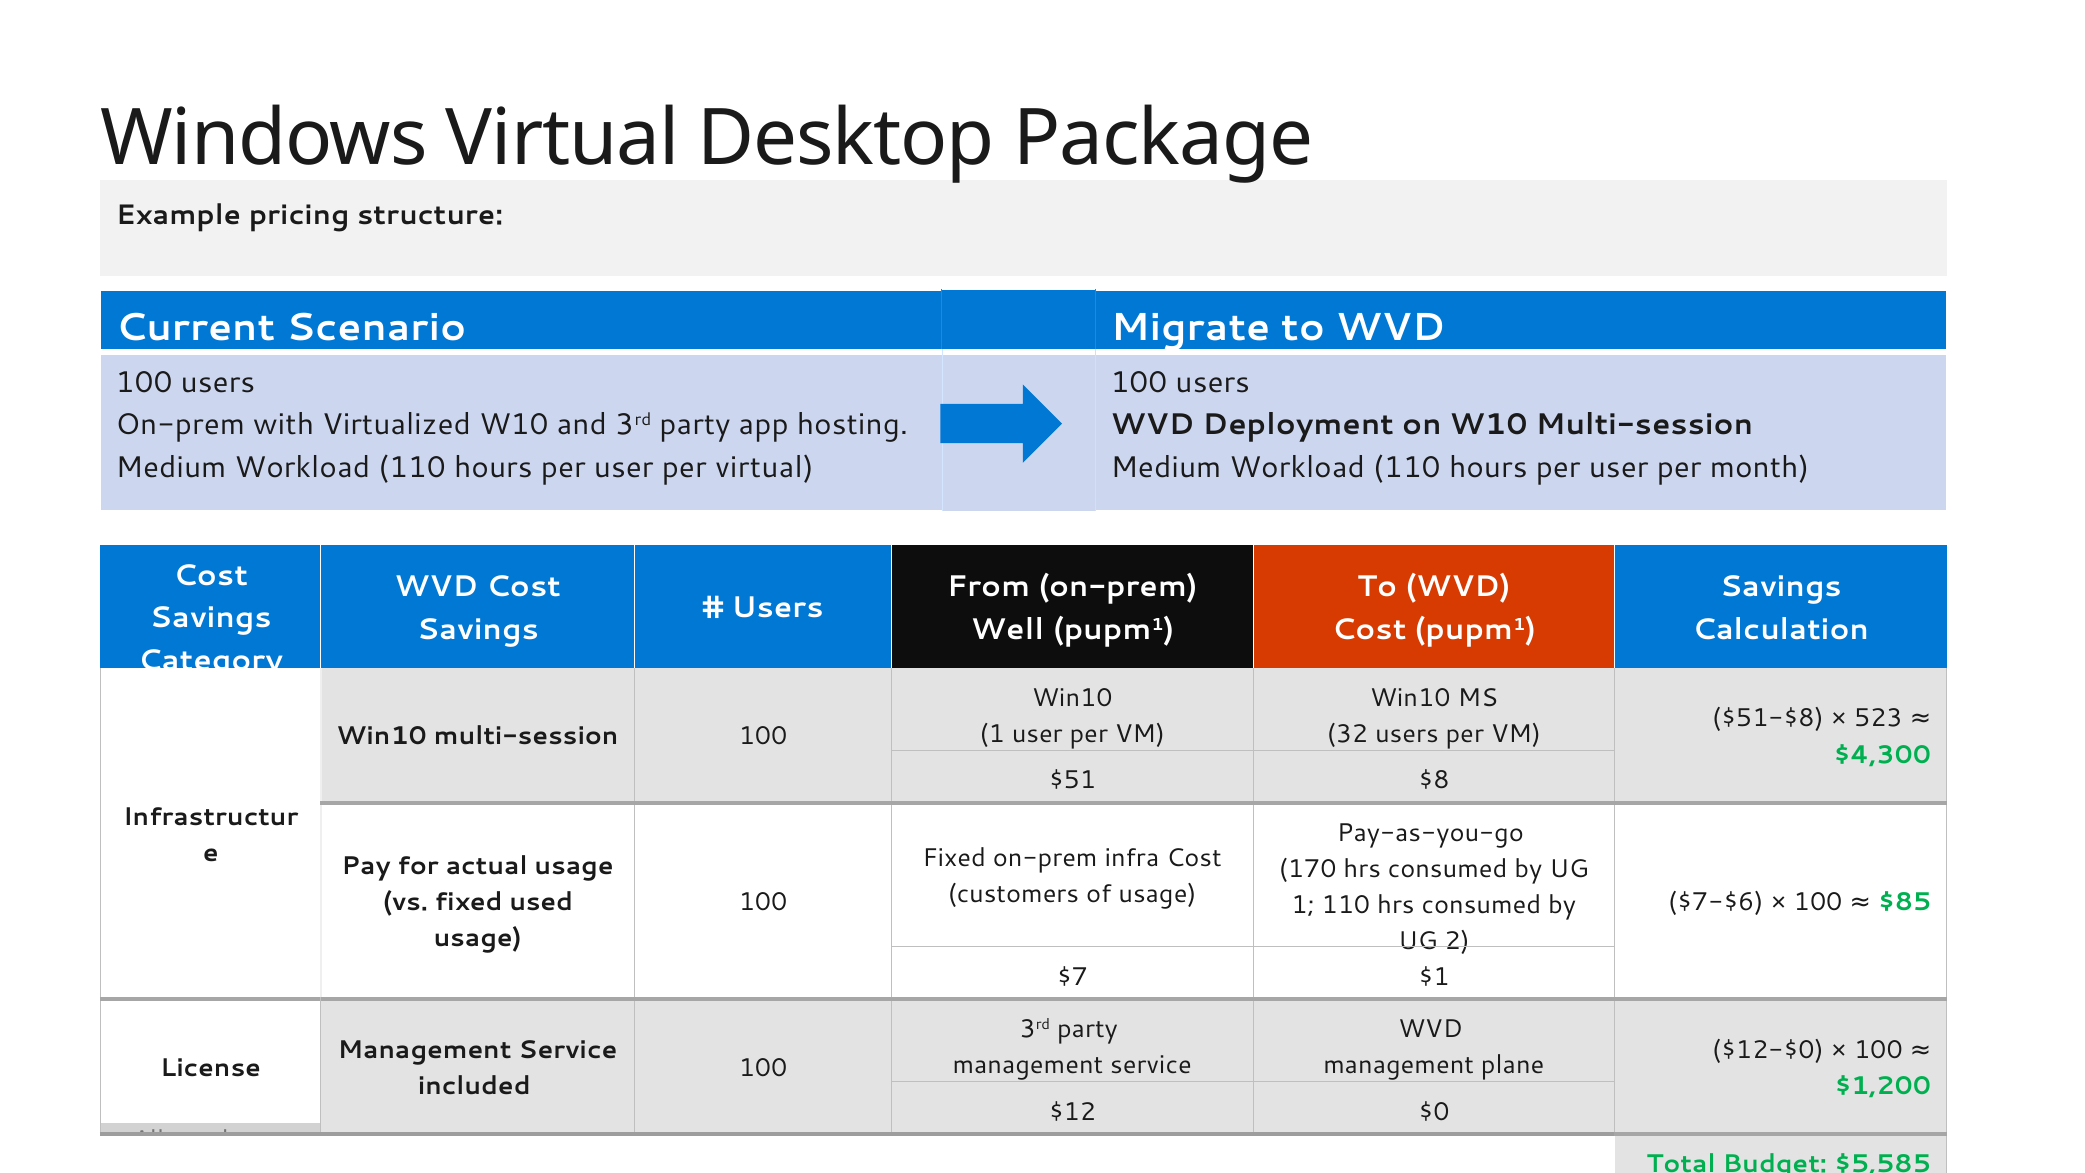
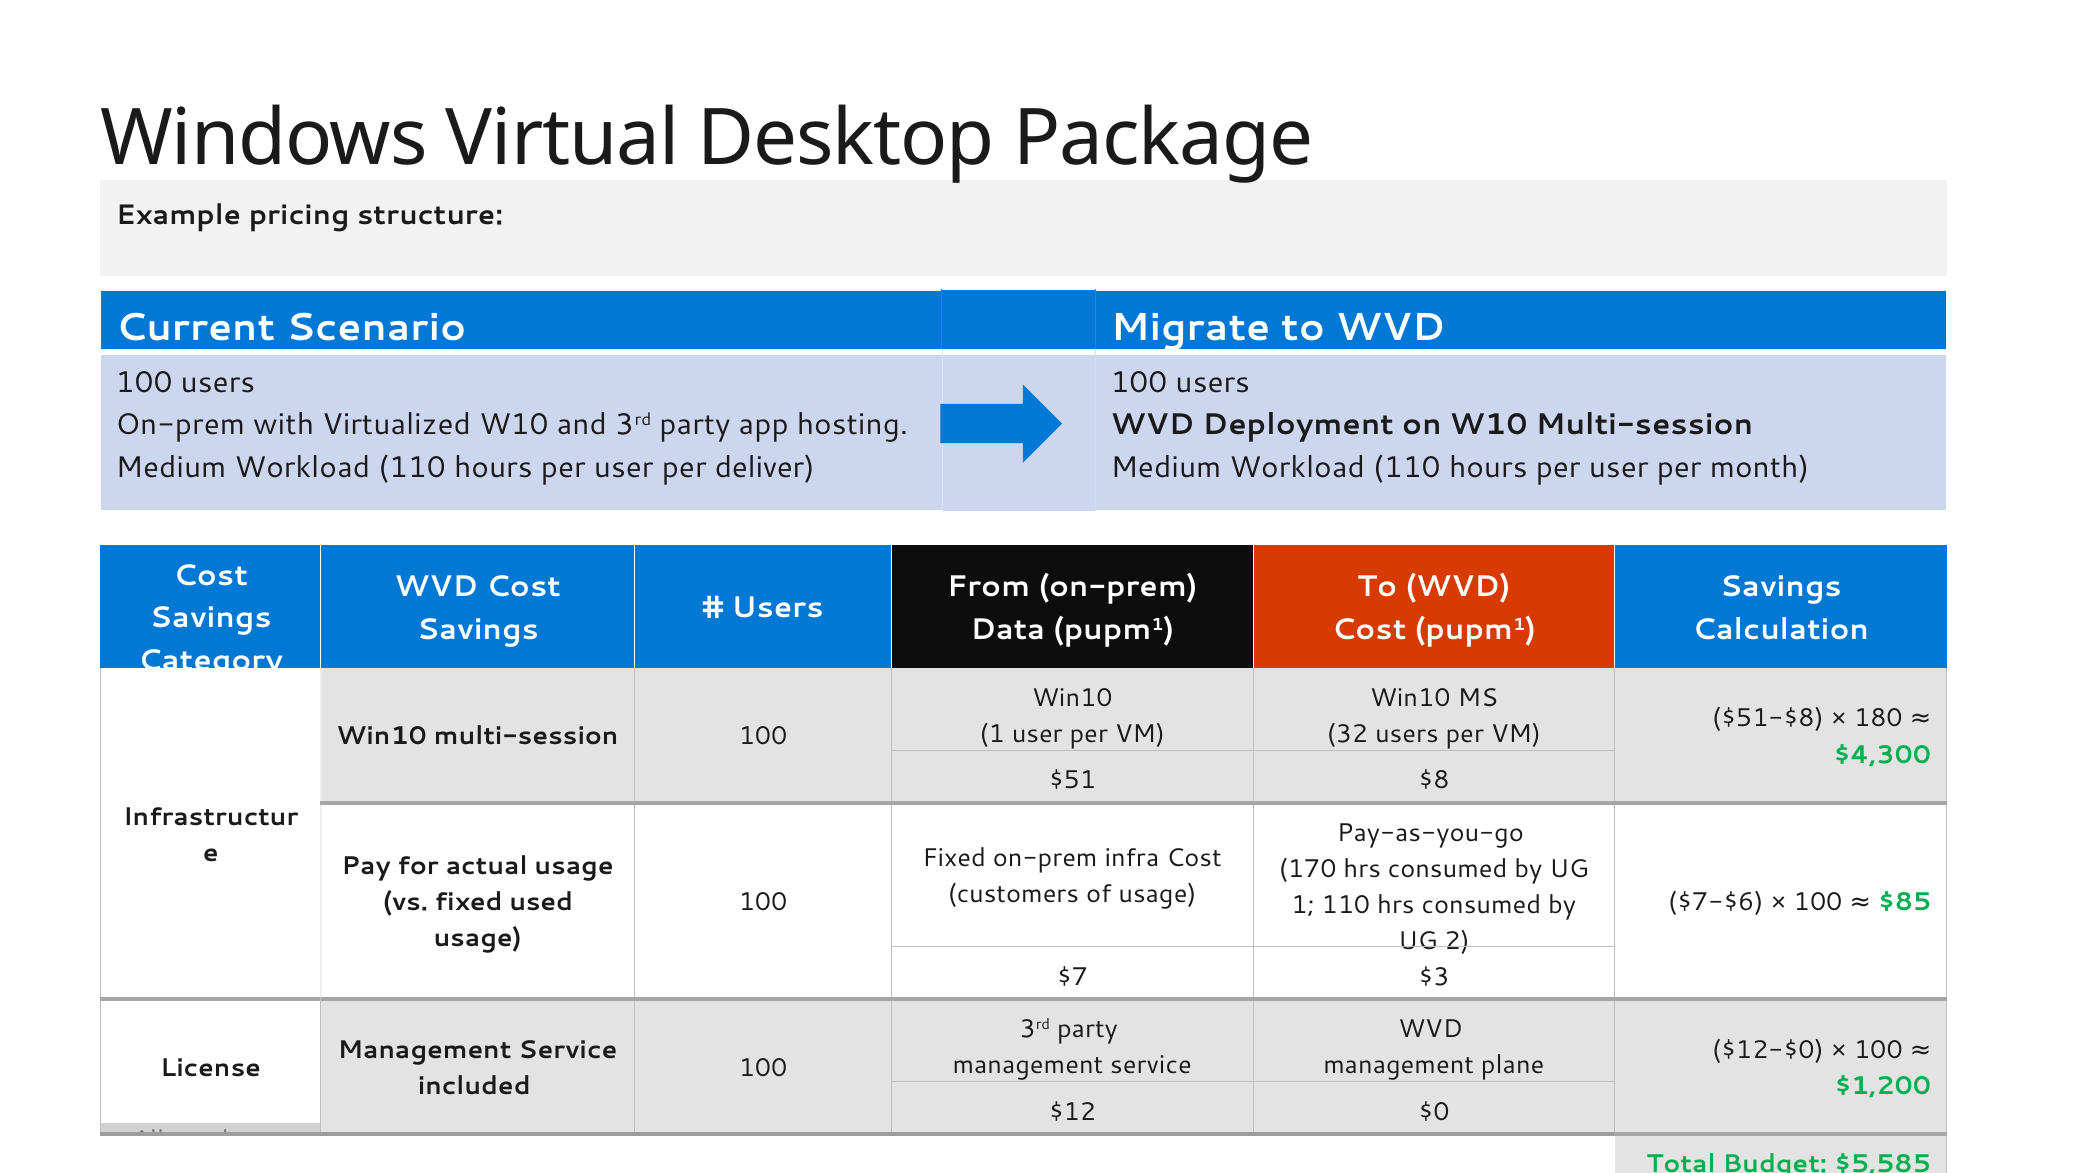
per virtual: virtual -> deliver
Well: Well -> Data
523: 523 -> 180
$1: $1 -> $3
